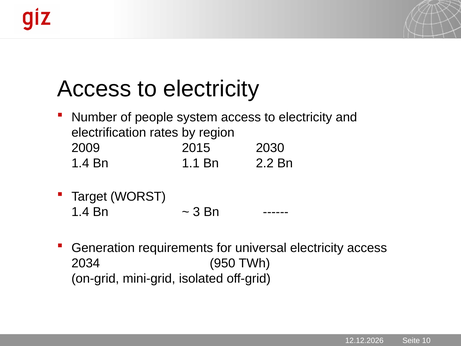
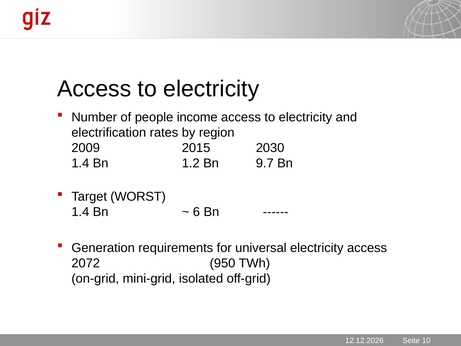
system: system -> income
1.1: 1.1 -> 1.2
2.2: 2.2 -> 9.7
3: 3 -> 6
2034: 2034 -> 2072
